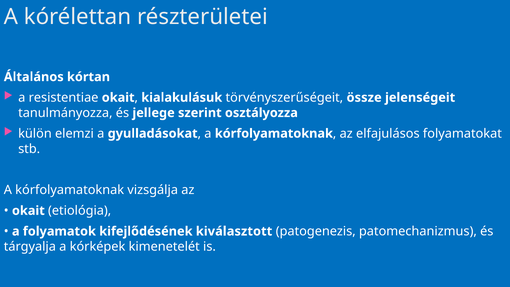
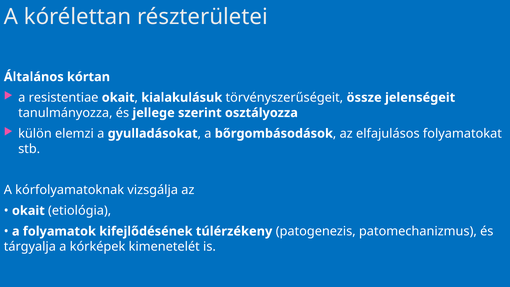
kórfolyamatoknak at (274, 133): kórfolyamatoknak -> bőrgombásodások
kiválasztott: kiválasztott -> túlérzékeny
